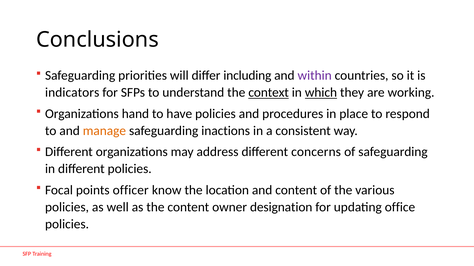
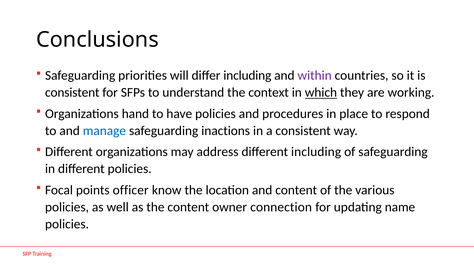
indicators at (72, 93): indicators -> consistent
context underline: present -> none
manage colour: orange -> blue
different concerns: concerns -> including
designation: designation -> connection
office: office -> name
